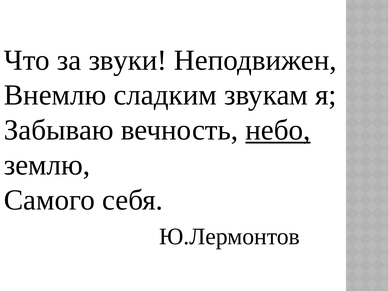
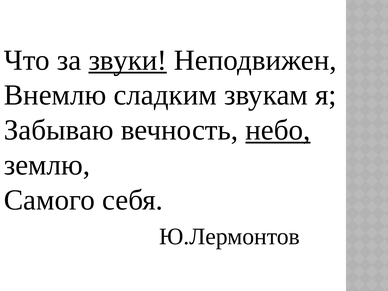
звуки underline: none -> present
